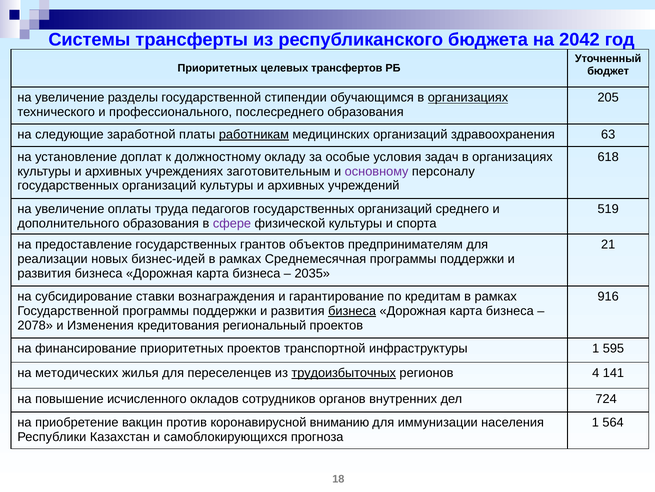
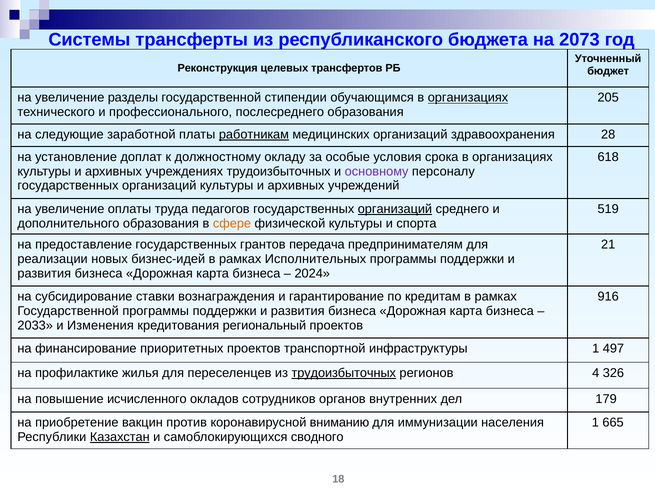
2042: 2042 -> 2073
Приоритетных at (218, 68): Приоритетных -> Реконструкция
63: 63 -> 28
задач: задач -> срока
учреждениях заготовительным: заготовительным -> трудоизбыточных
организаций at (395, 209) underline: none -> present
сфере colour: purple -> orange
объектов: объектов -> передача
Среднемесячная: Среднемесячная -> Исполнительных
2035: 2035 -> 2024
бизнеса at (352, 311) underline: present -> none
2078: 2078 -> 2033
595: 595 -> 497
методических: методических -> профилактике
141: 141 -> 326
724: 724 -> 179
564: 564 -> 665
Казахстан underline: none -> present
прогноза: прогноза -> сводного
